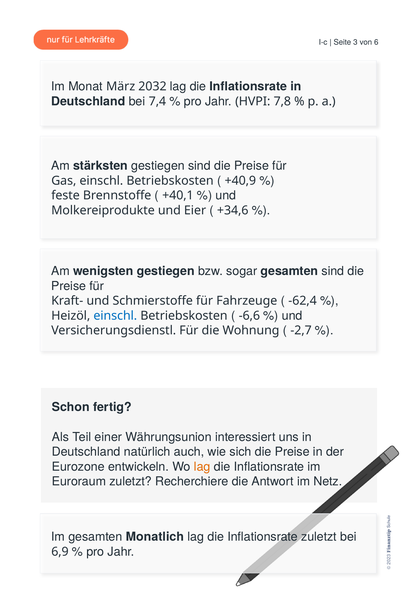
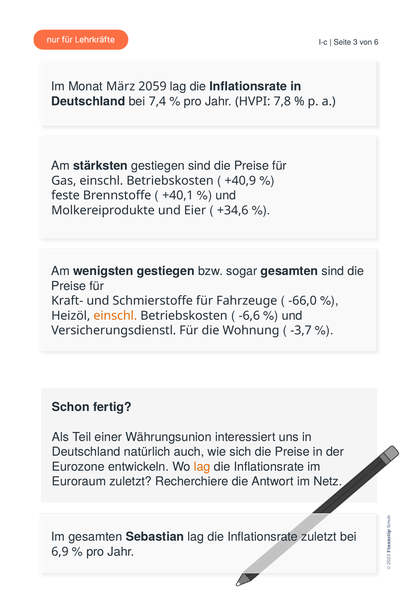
2032: 2032 -> 2059
-62,4: -62,4 -> -66,0
einschl at (115, 316) colour: blue -> orange
-2,7: -2,7 -> -3,7
Monatlich: Monatlich -> Sebastian
